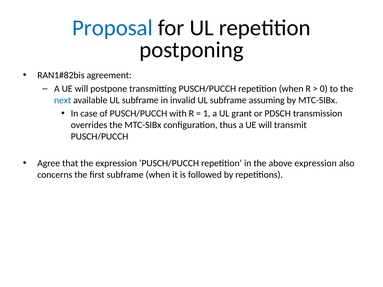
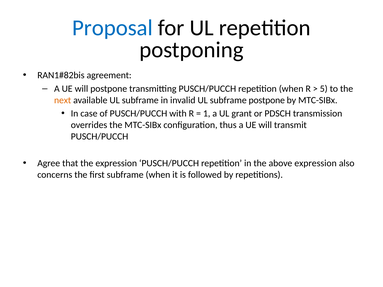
0: 0 -> 5
next colour: blue -> orange
subframe assuming: assuming -> postpone
